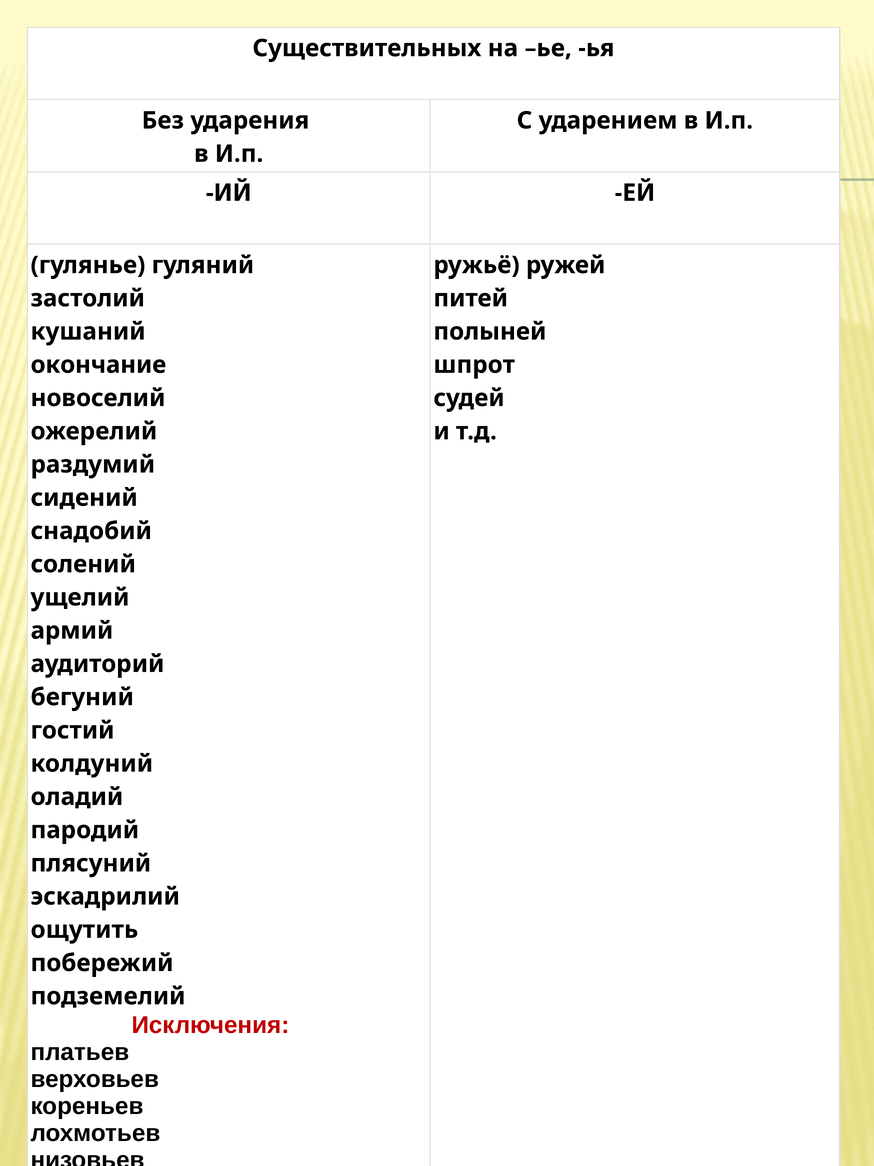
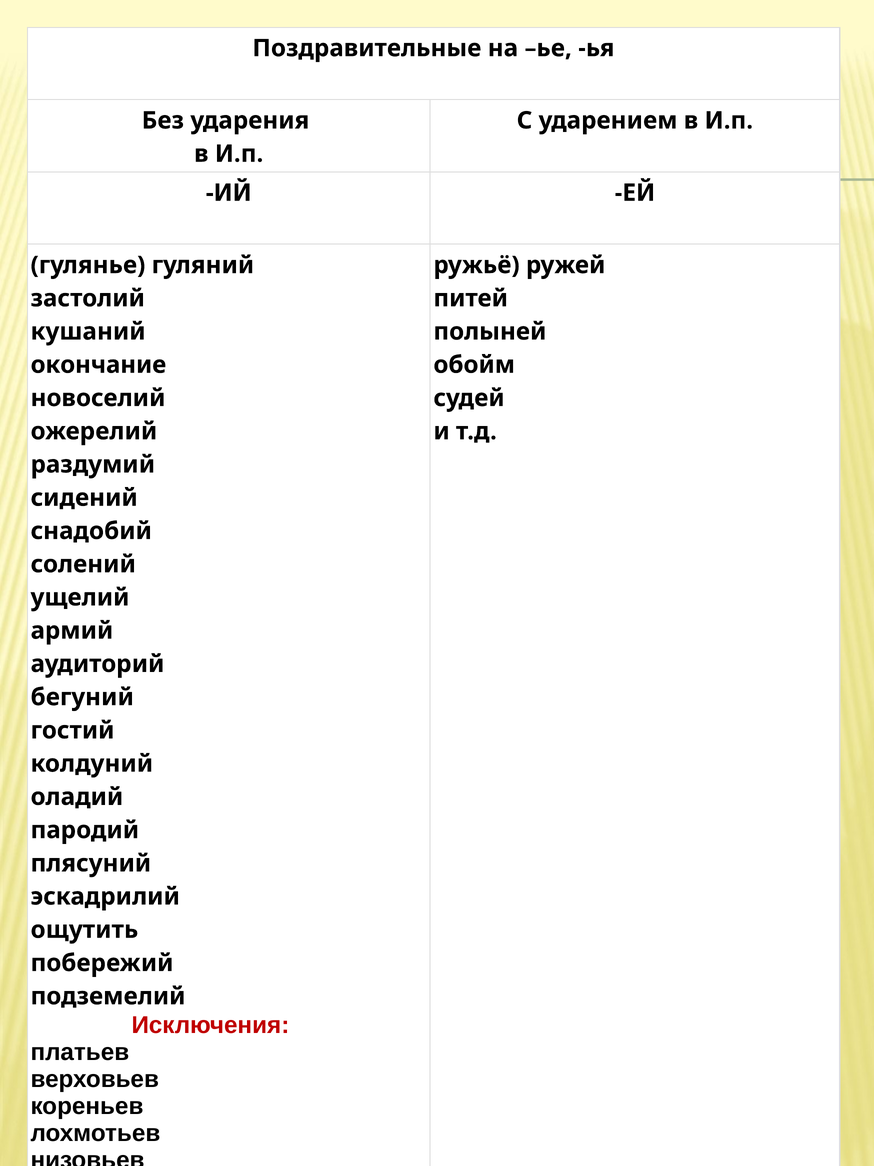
Существительных: Существительных -> Поздравительные
шпрот: шпрот -> обойм
